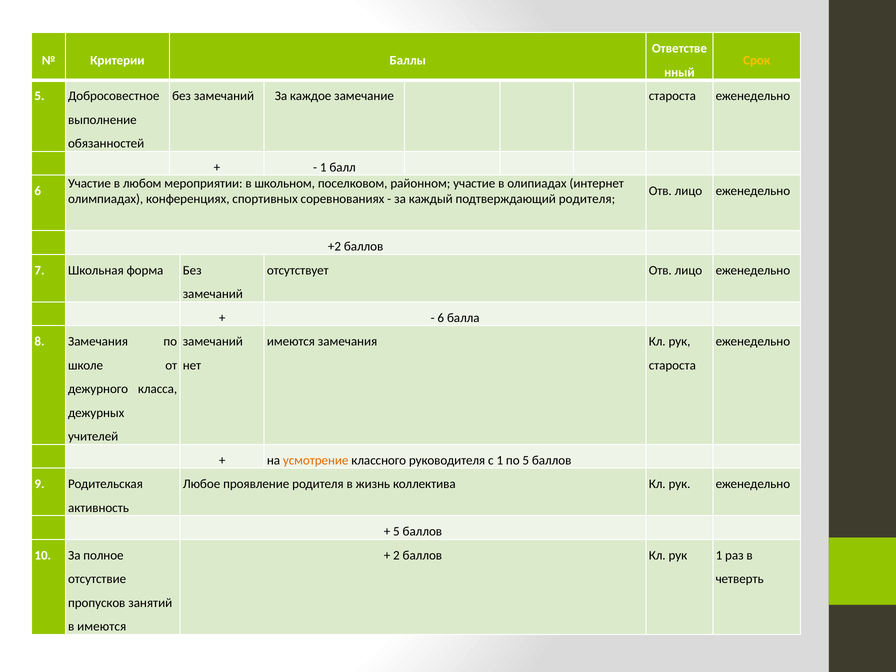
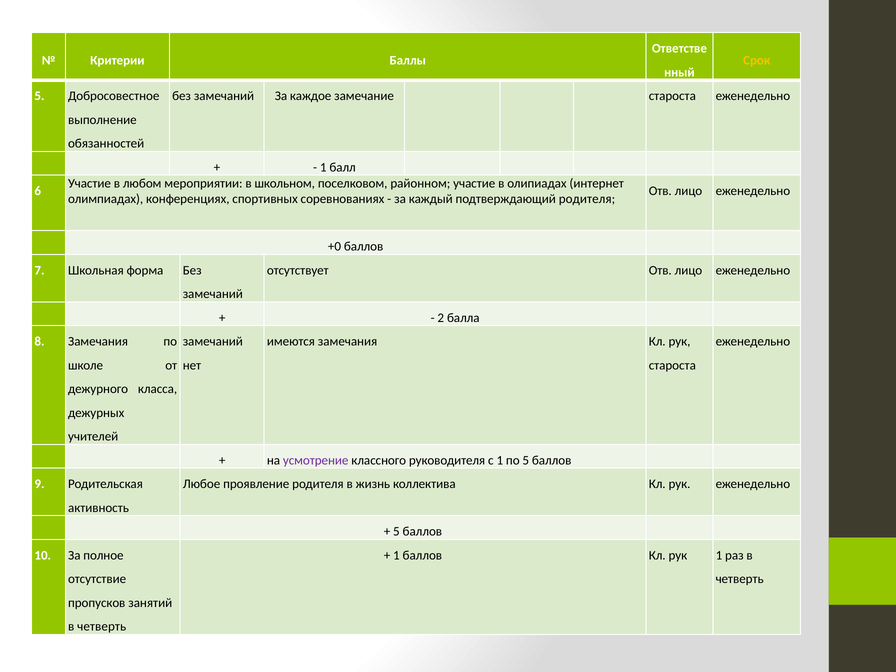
+2: +2 -> +0
6 at (441, 318): 6 -> 2
усмотрение colour: orange -> purple
2 at (396, 555): 2 -> 1
имеются at (102, 627): имеются -> четверть
